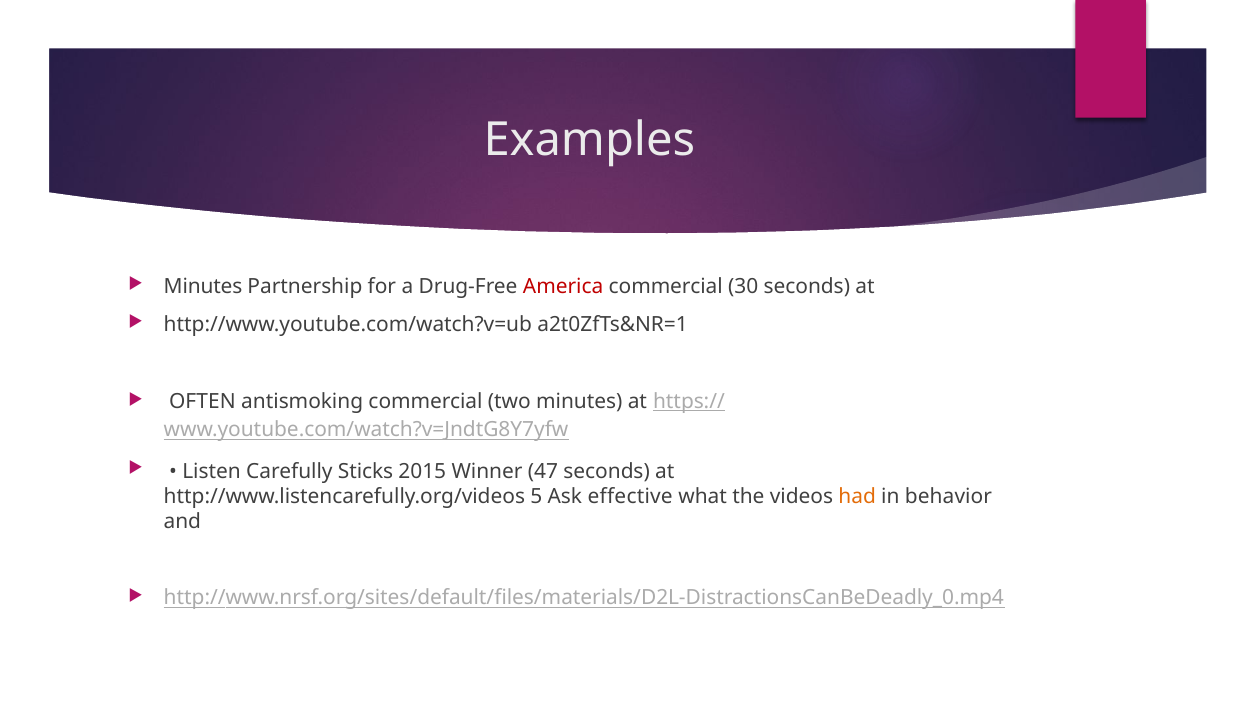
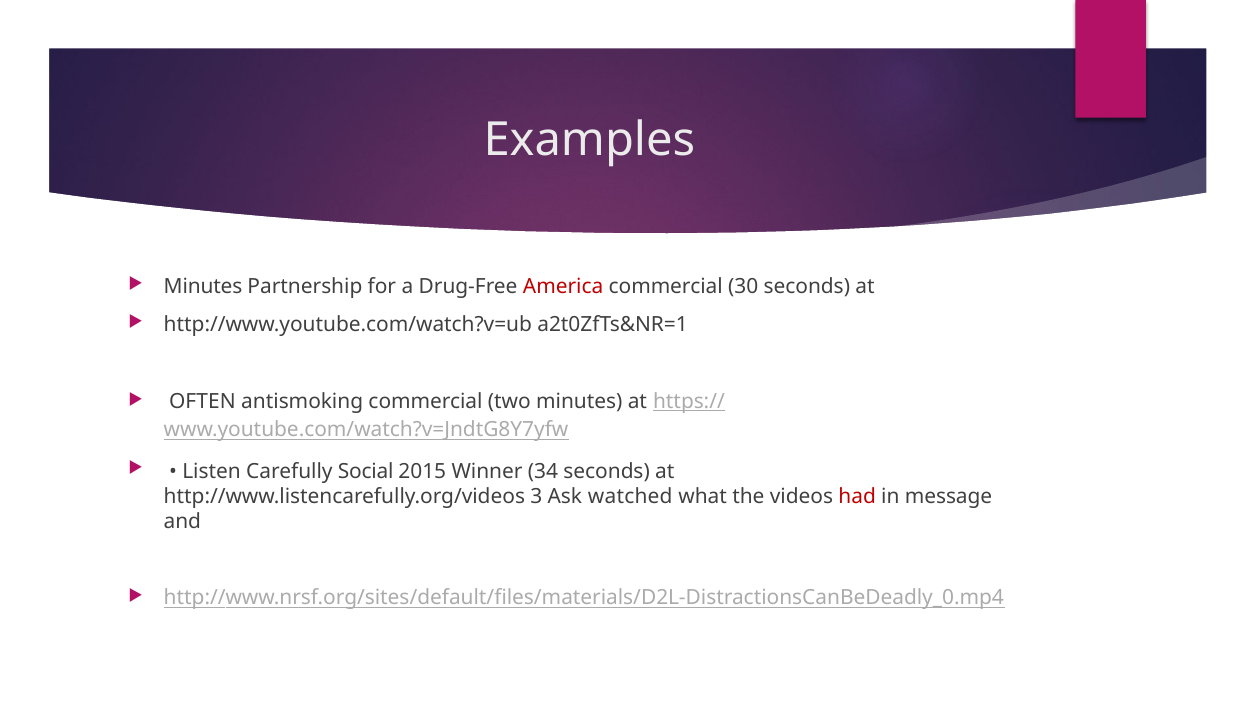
Sticks: Sticks -> Social
47: 47 -> 34
5: 5 -> 3
effective: effective -> watched
had colour: orange -> red
behavior: behavior -> message
